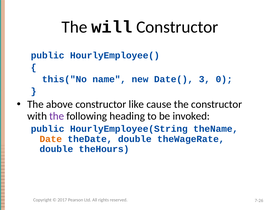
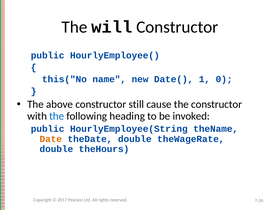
3: 3 -> 1
like: like -> still
the at (57, 116) colour: purple -> blue
